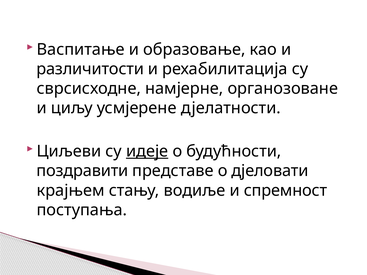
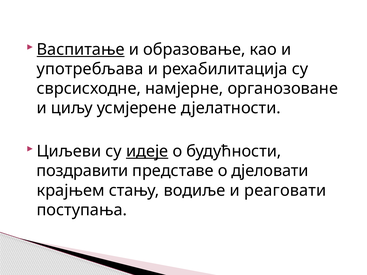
Васпитање underline: none -> present
различитости: различитости -> употребљава
спремност: спремност -> реаговати
